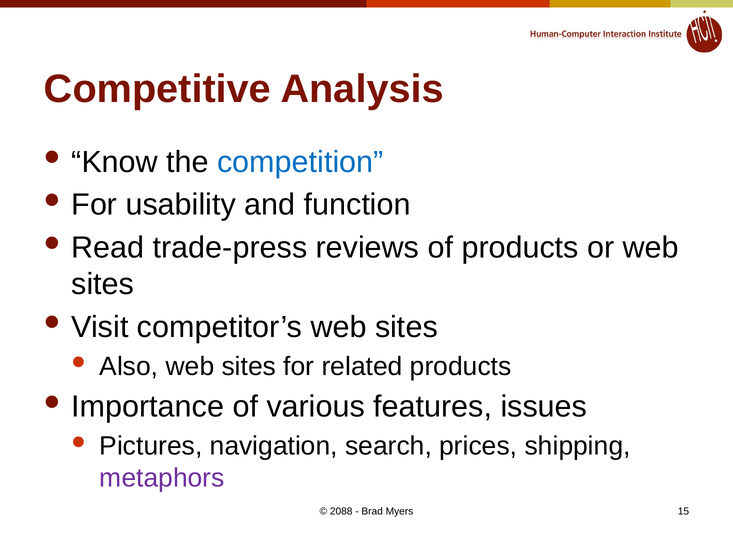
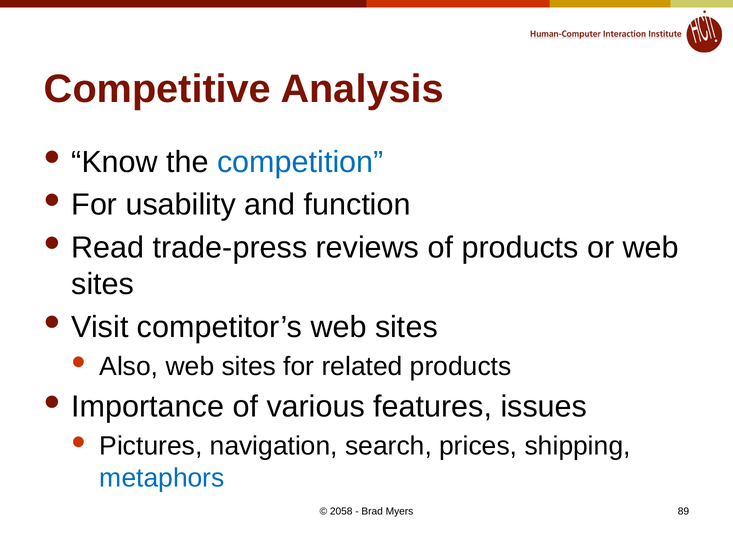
metaphors colour: purple -> blue
2088: 2088 -> 2058
15: 15 -> 89
